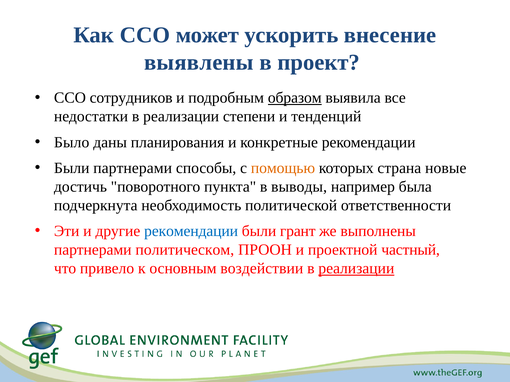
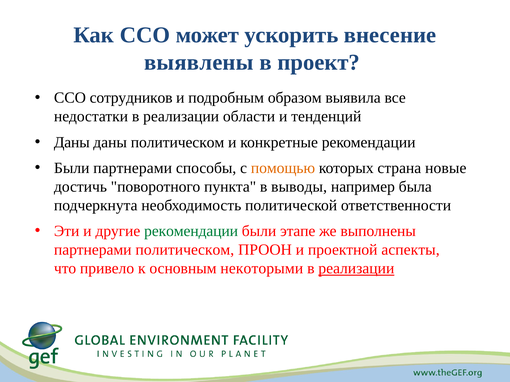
образом underline: present -> none
степени: степени -> области
Было at (72, 142): Было -> Даны
даны планирования: планирования -> политическом
рекомендации at (191, 231) colour: blue -> green
грант: грант -> этапе
частный: частный -> аспекты
воздействии: воздействии -> некоторыми
